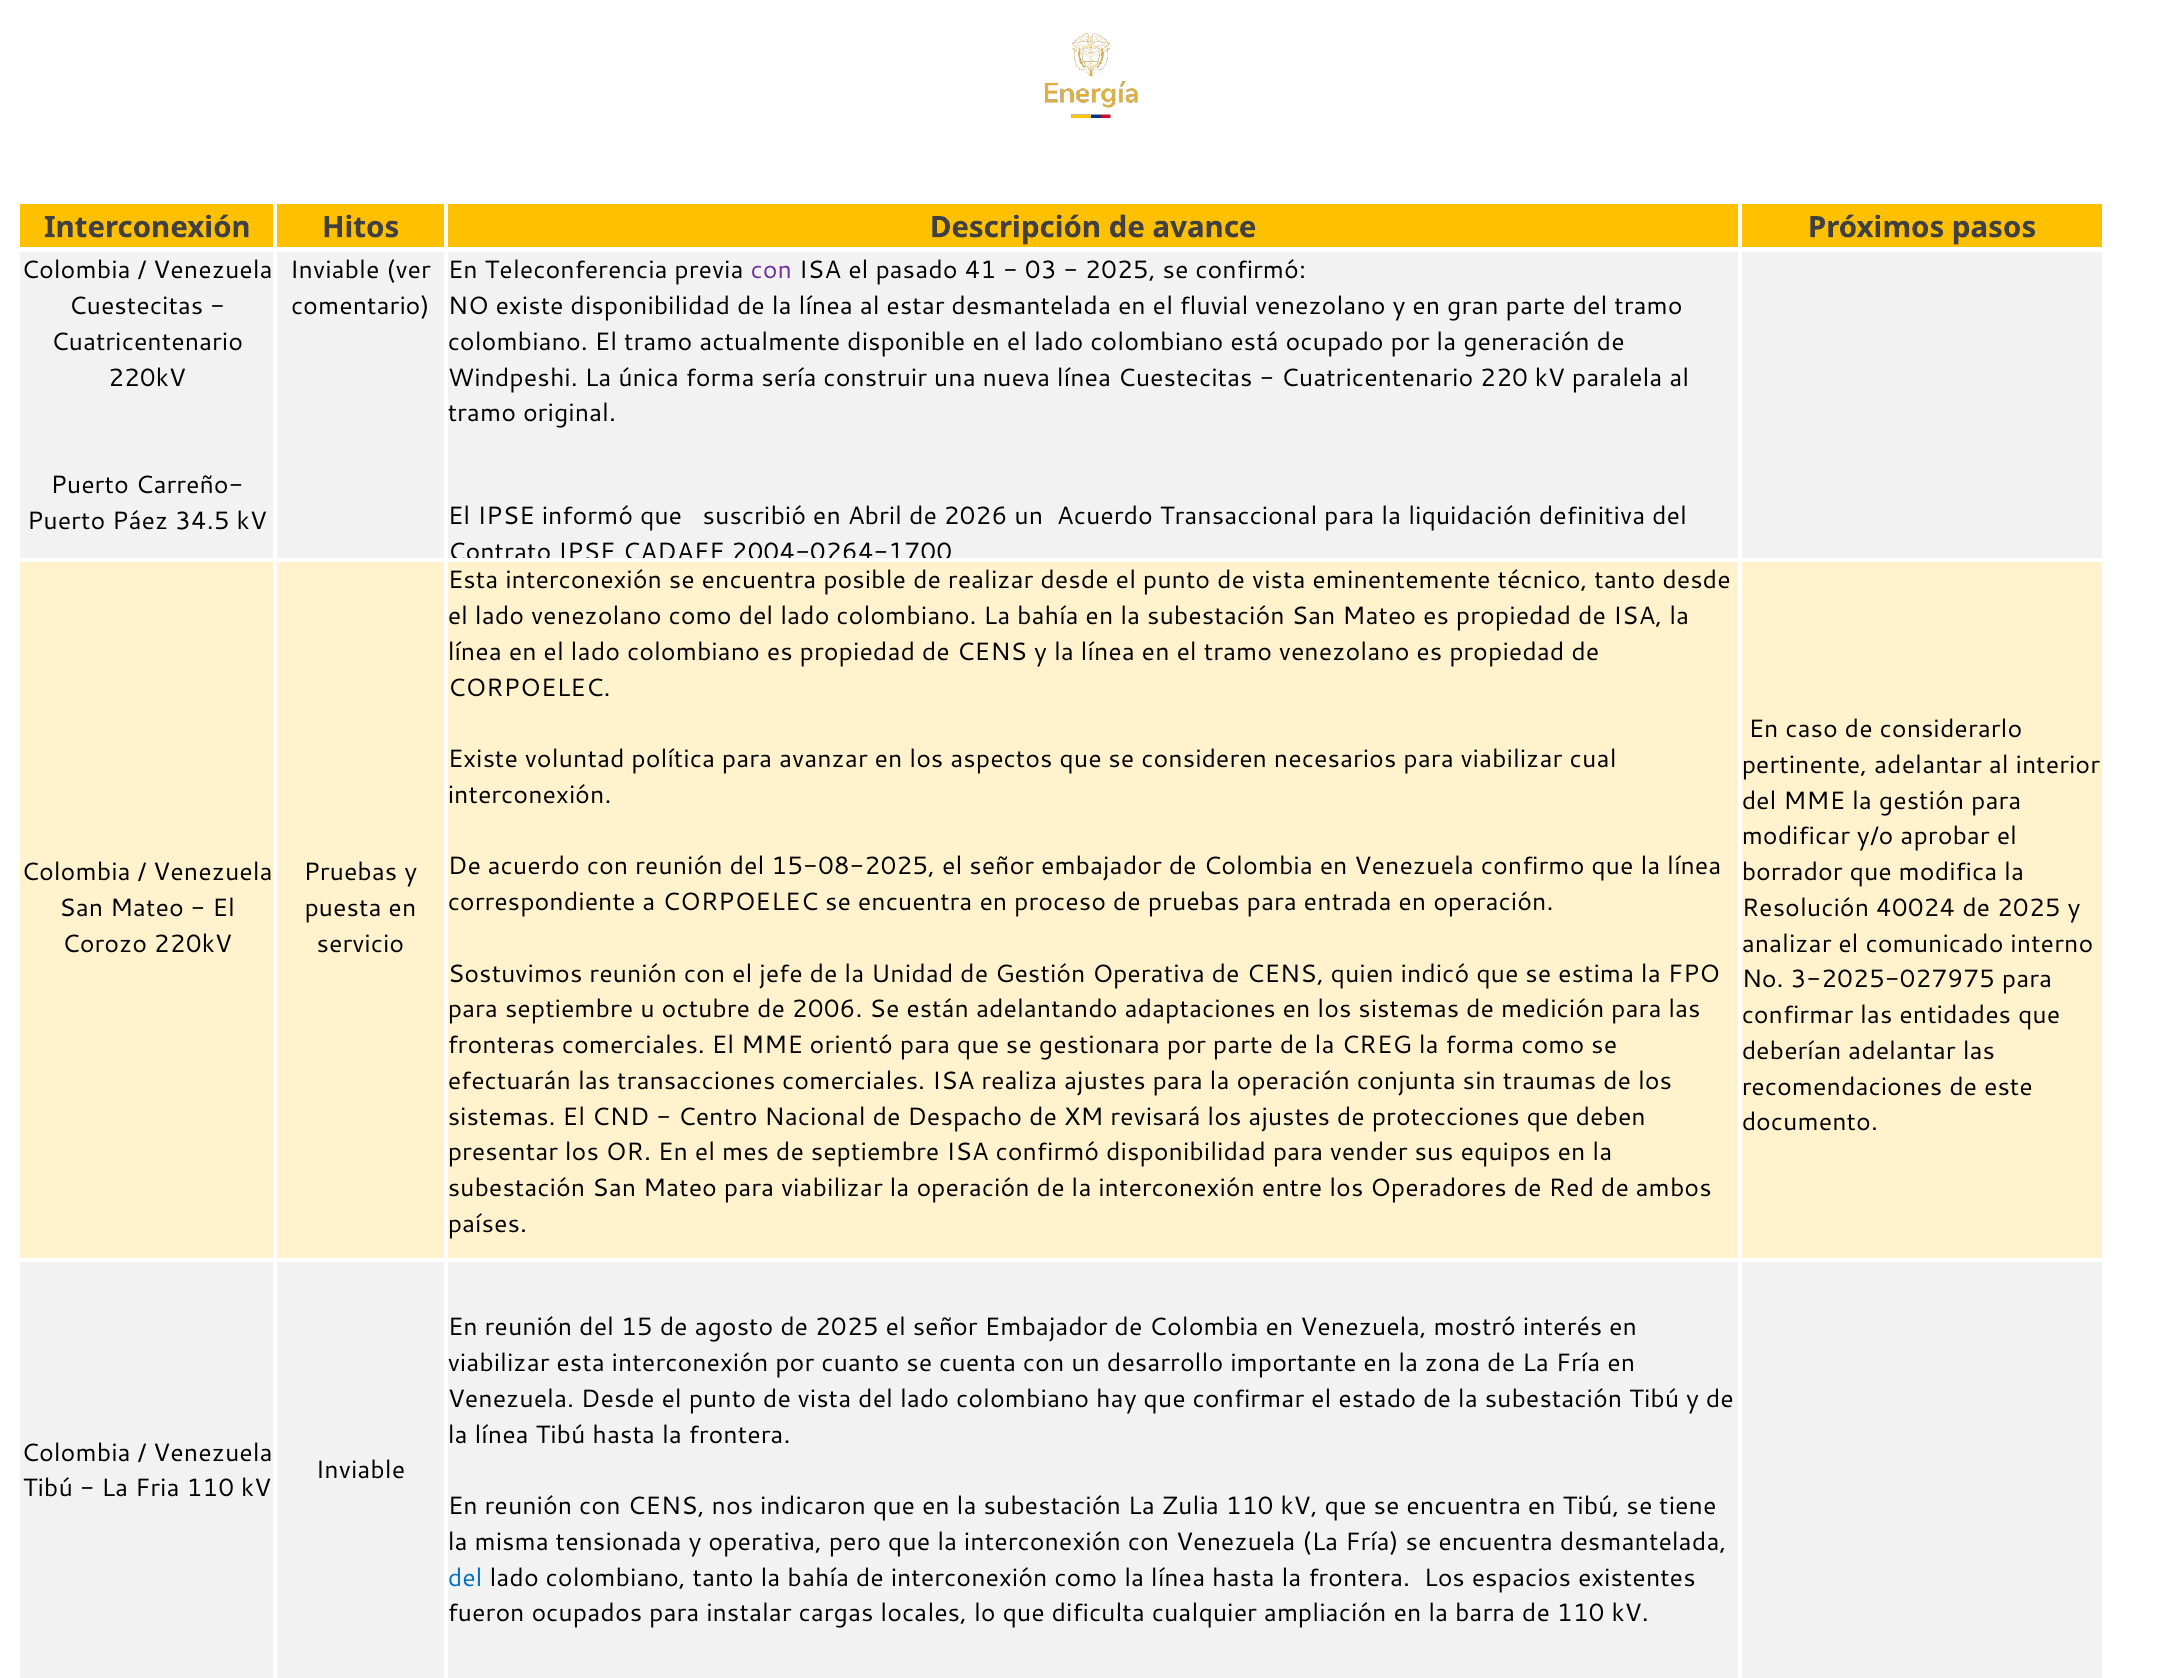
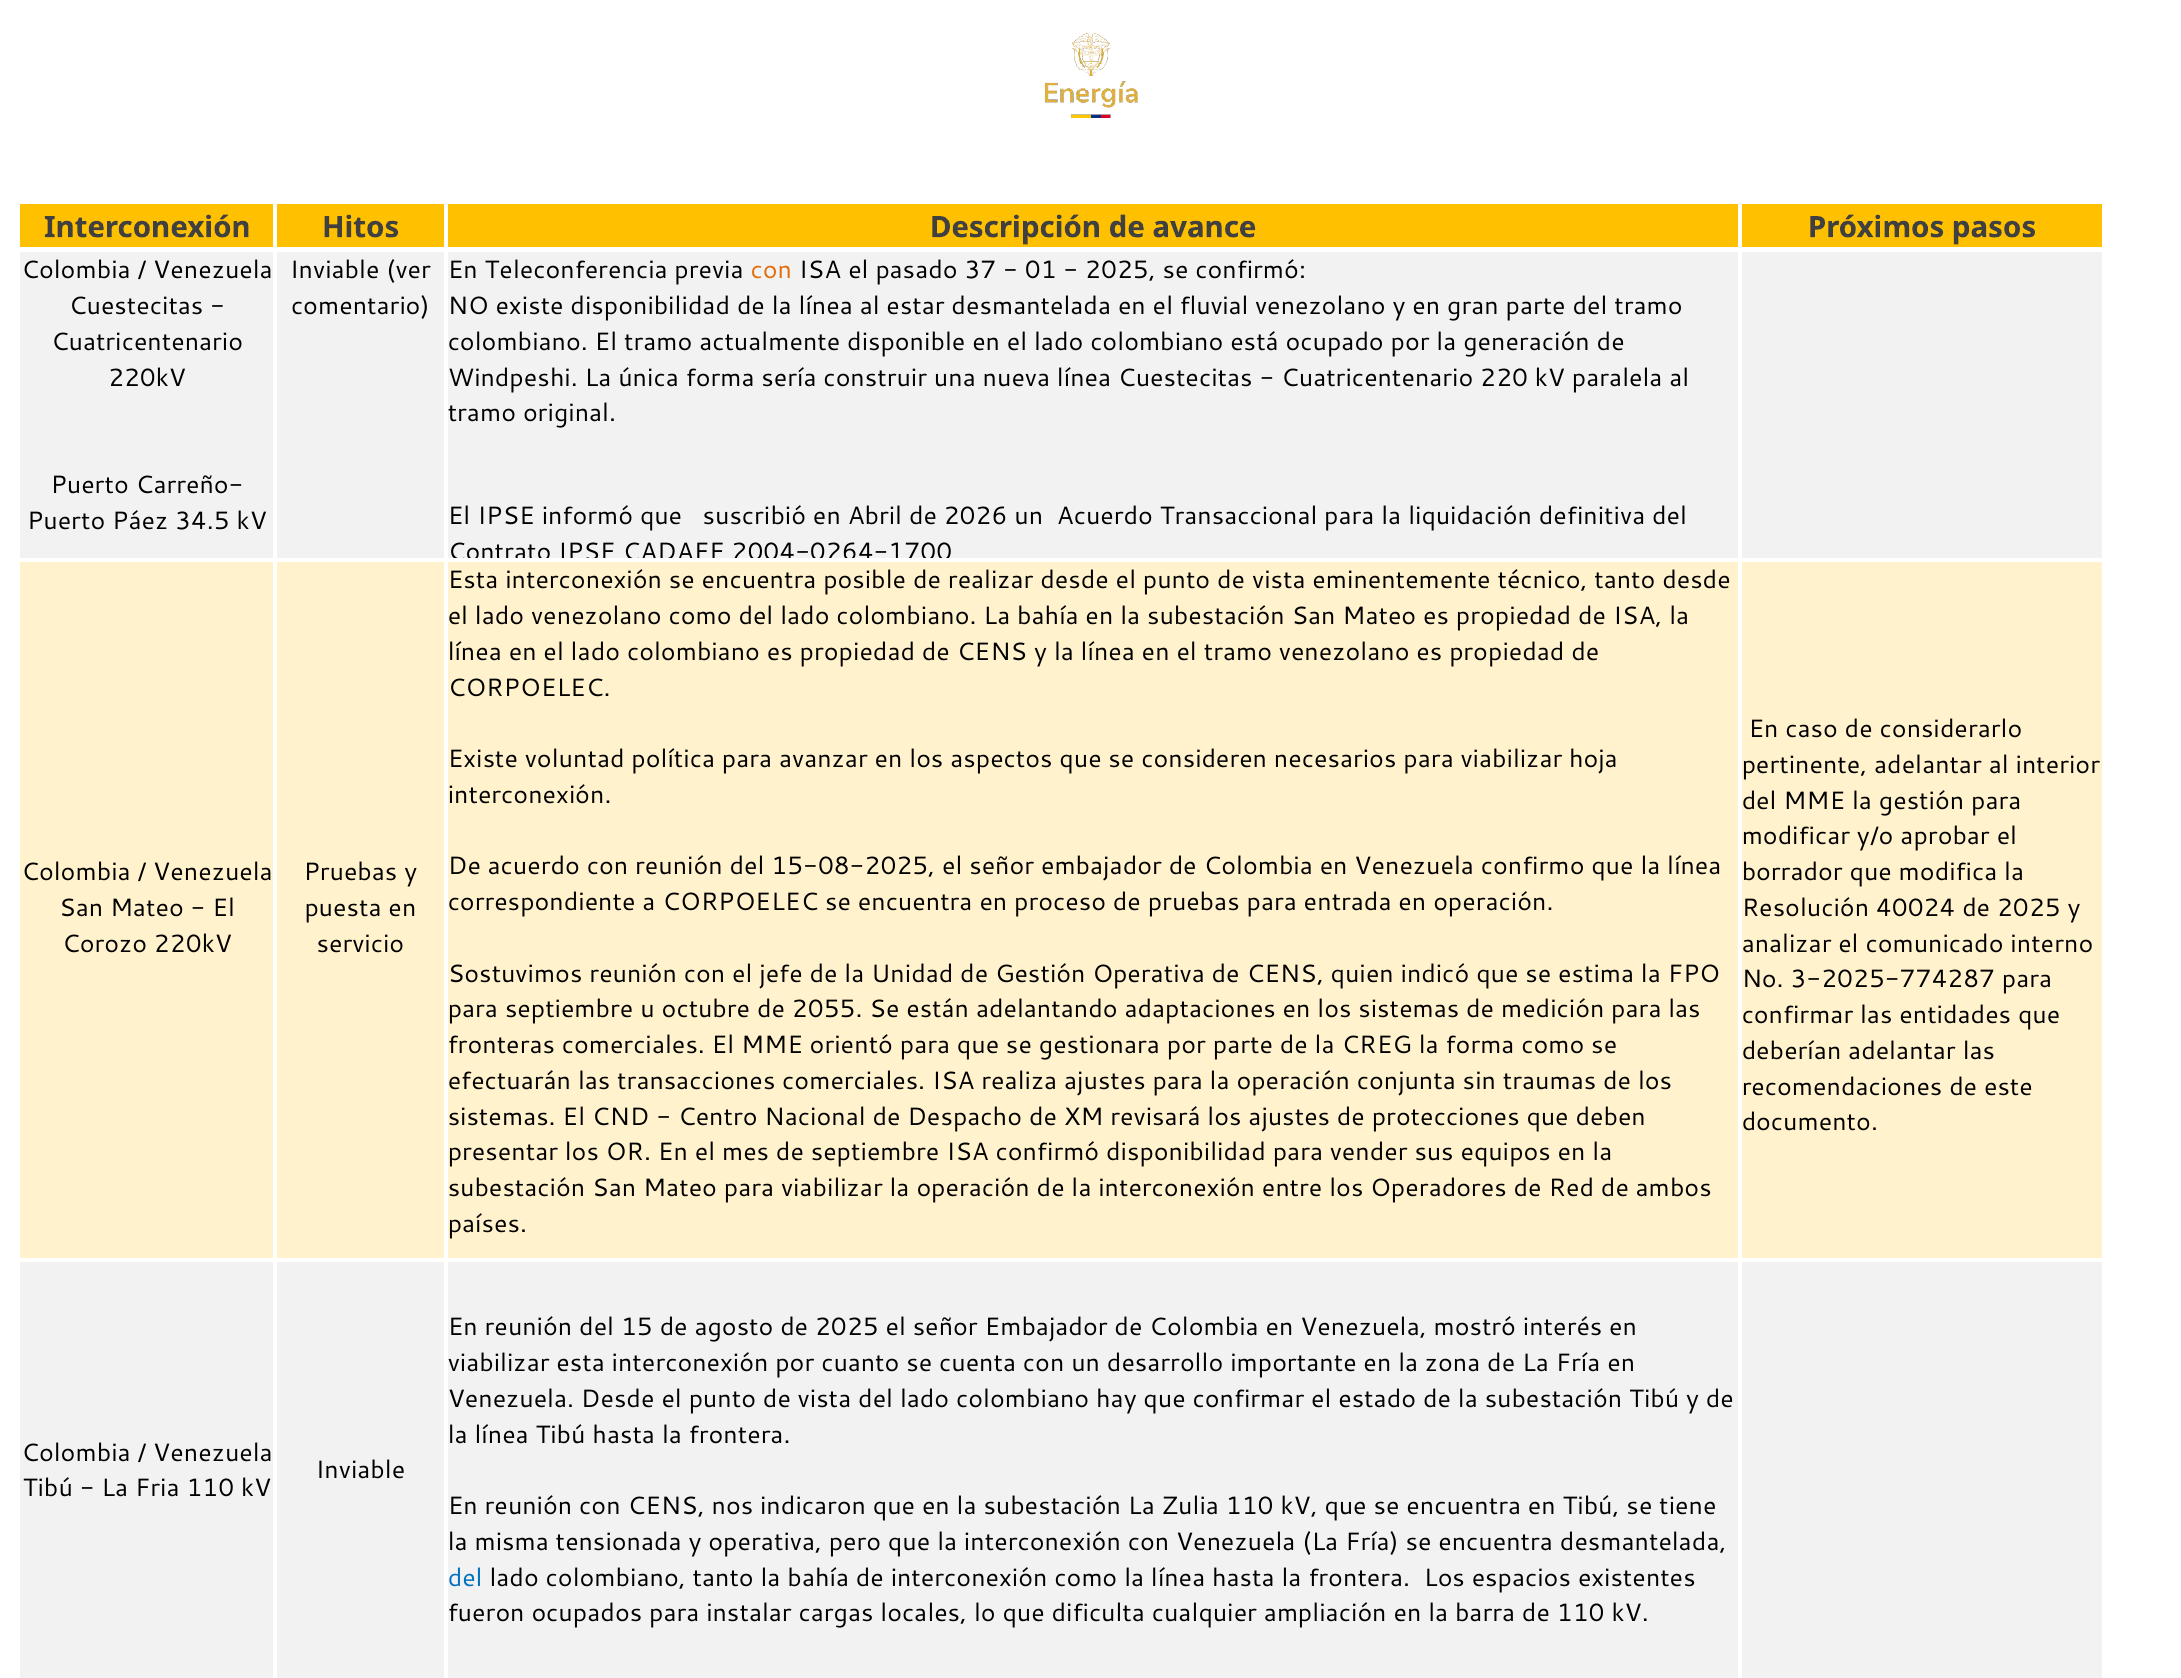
con at (771, 271) colour: purple -> orange
41: 41 -> 37
03: 03 -> 01
cual: cual -> hoja
3-2025-027975: 3-2025-027975 -> 3-2025-774287
2006: 2006 -> 2055
